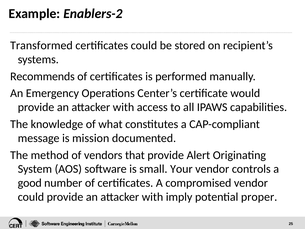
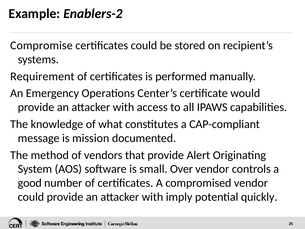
Transformed: Transformed -> Compromise
Recommends: Recommends -> Requirement
Your: Your -> Over
proper: proper -> quickly
